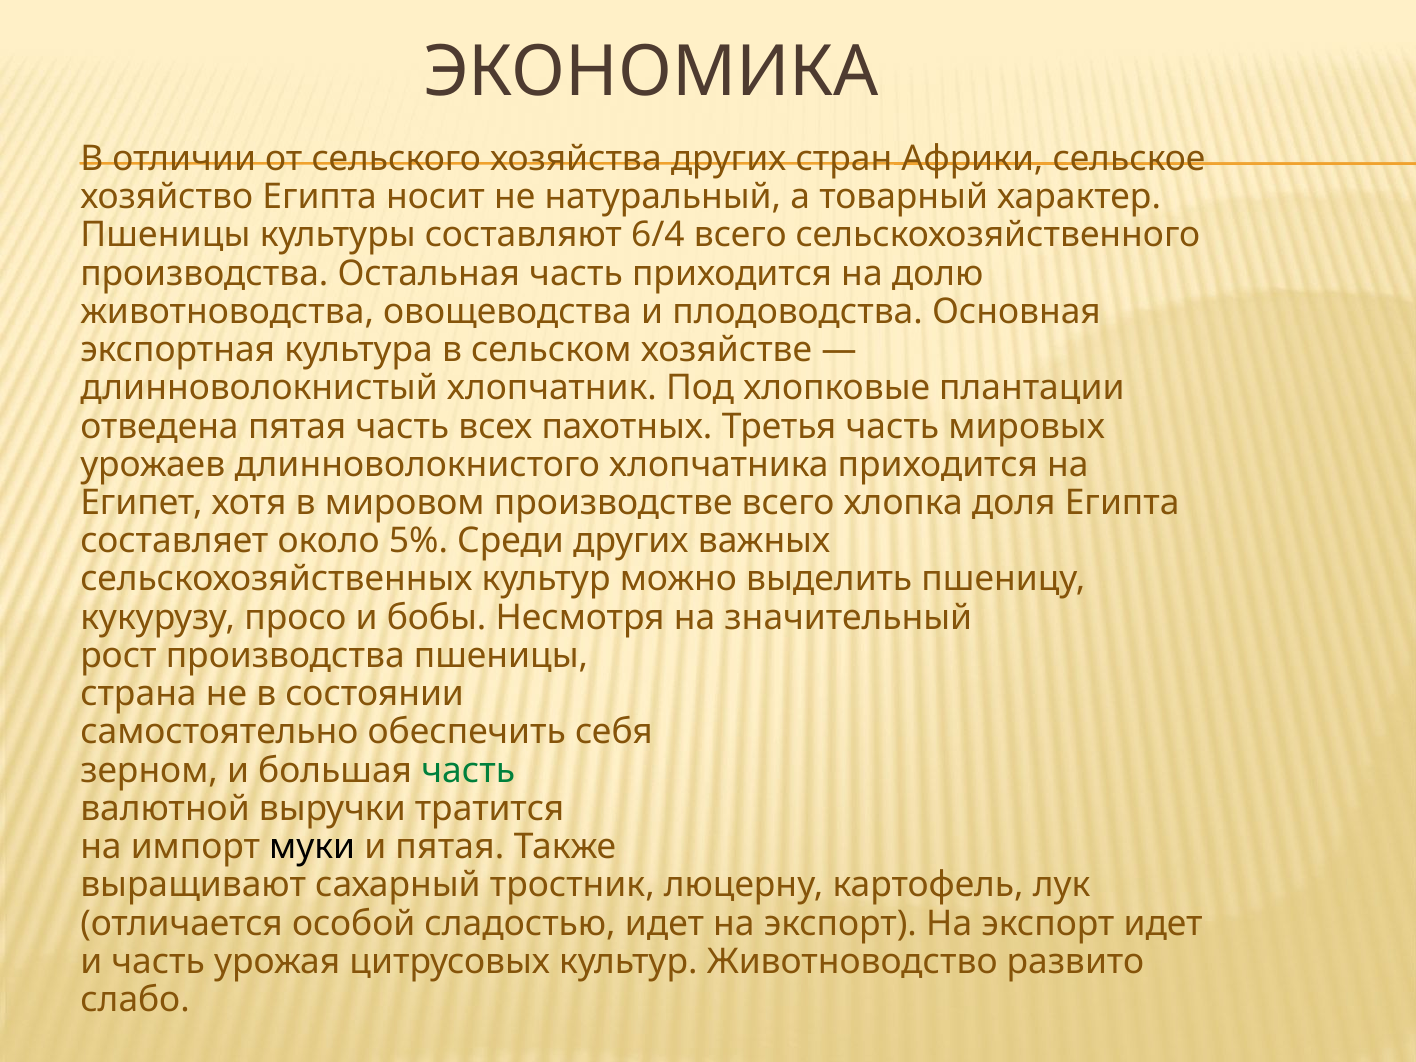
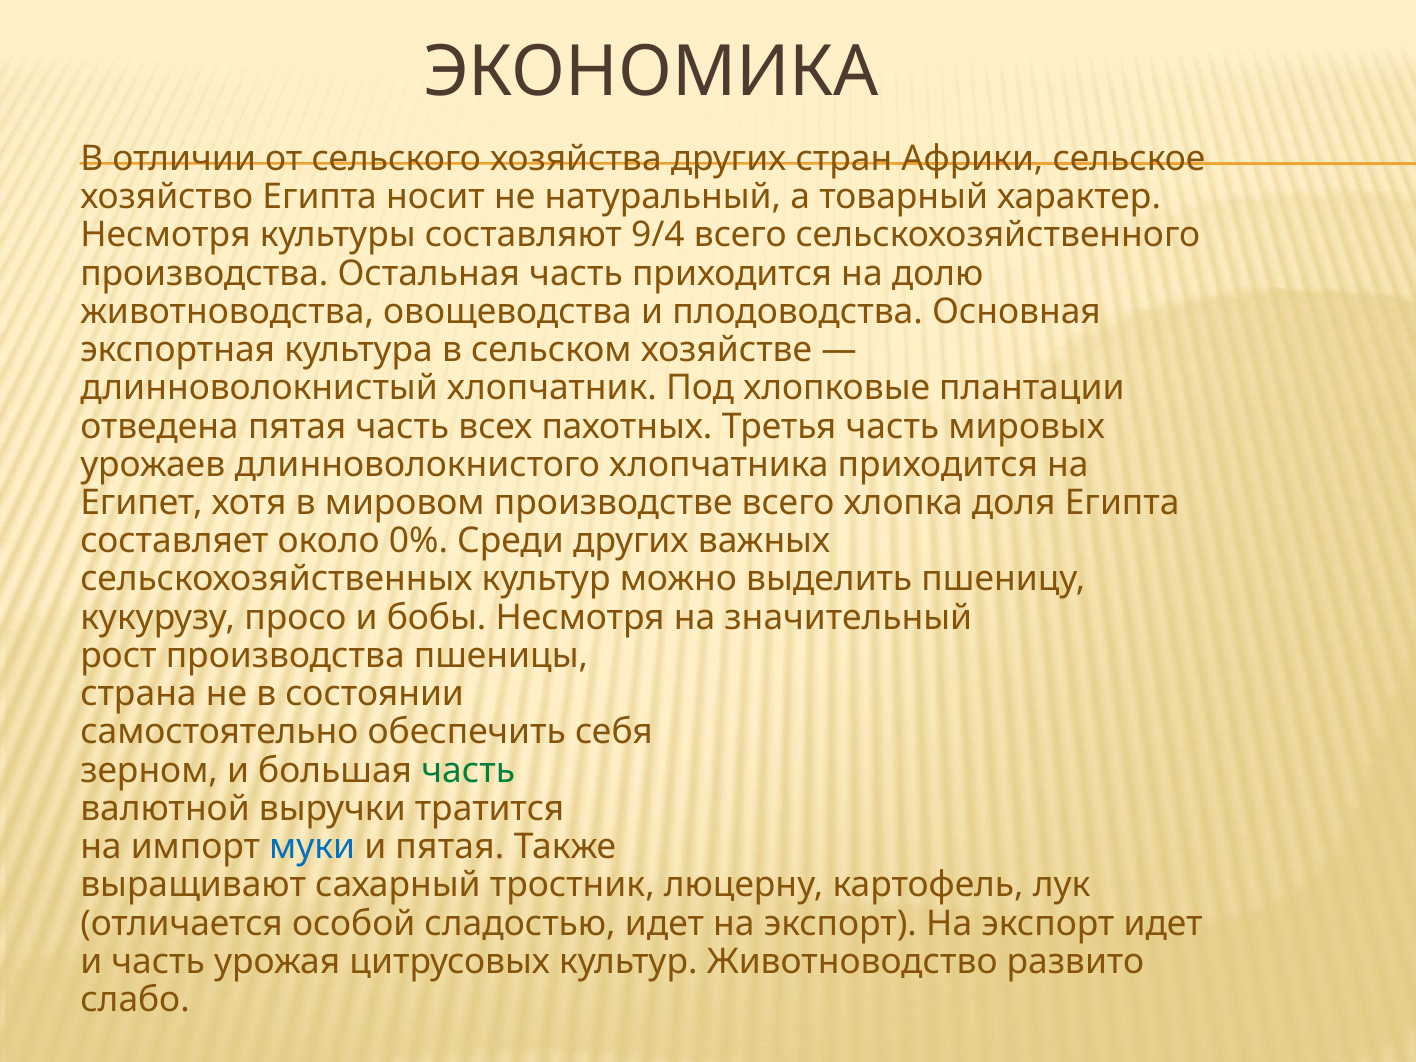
Пшеницы at (165, 235): Пшеницы -> Несмотря
6/4: 6/4 -> 9/4
5%: 5% -> 0%
муки colour: black -> blue
